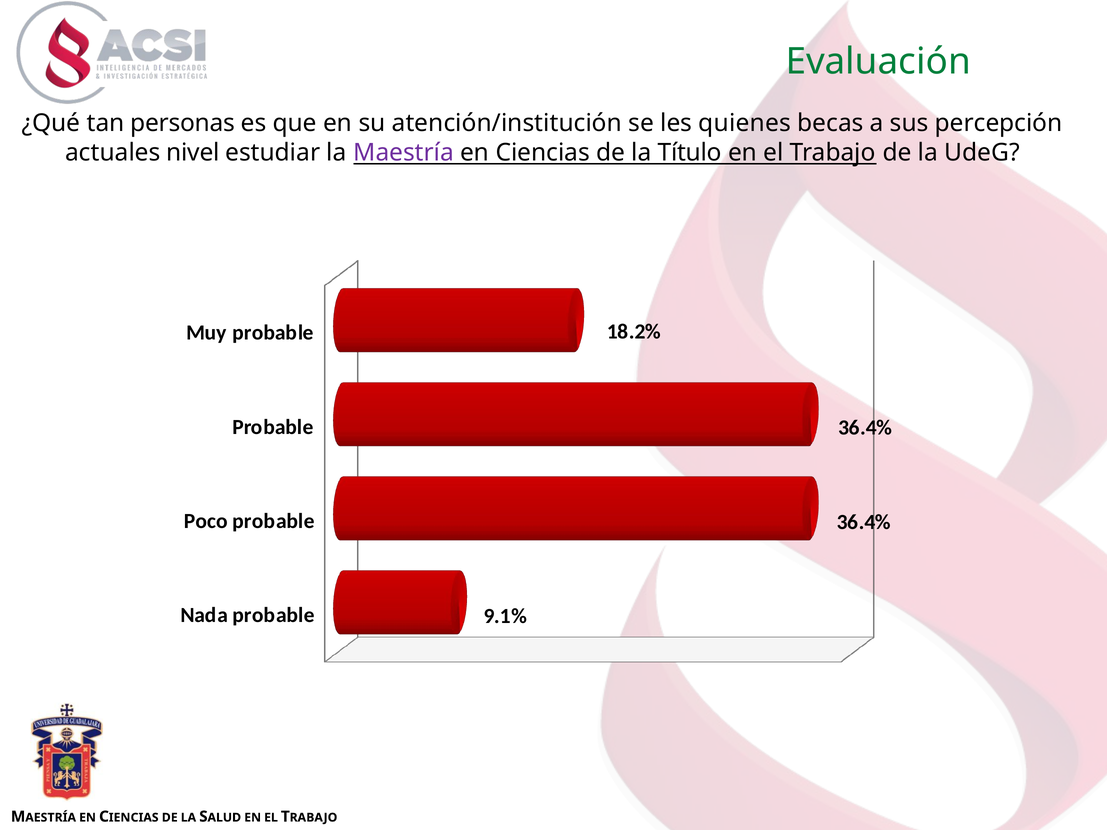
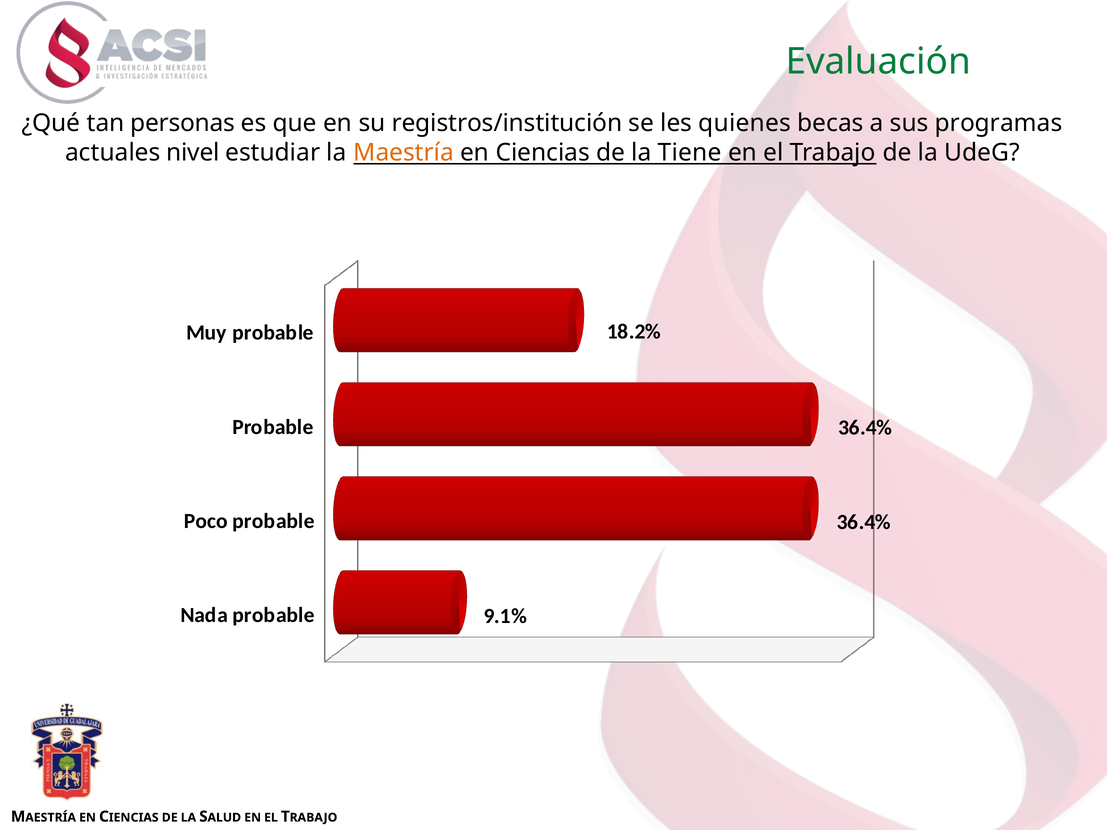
atención/institución: atención/institución -> registros/institución
percepción: percepción -> programas
Maestría at (404, 153) colour: purple -> orange
Título: Título -> Tiene
